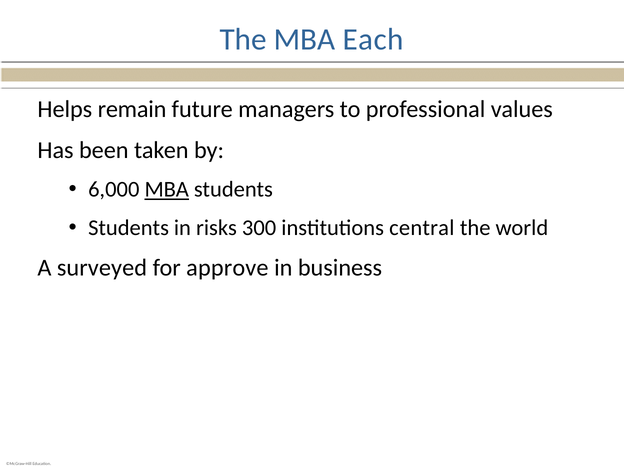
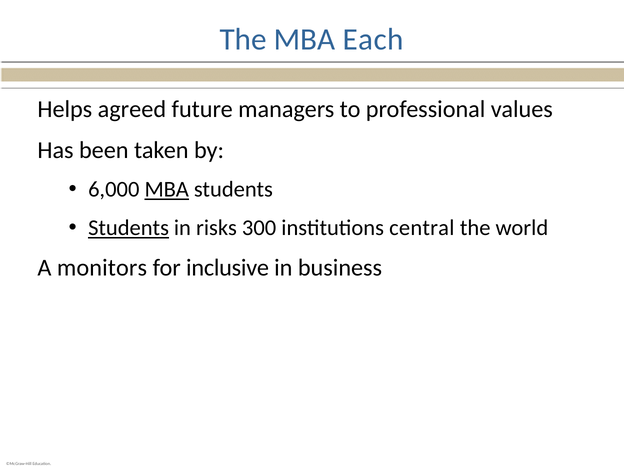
remain: remain -> agreed
Students at (129, 228) underline: none -> present
surveyed: surveyed -> monitors
approve: approve -> inclusive
